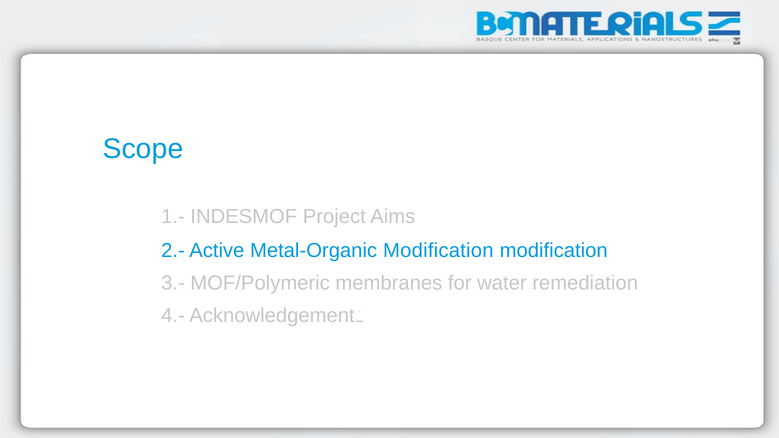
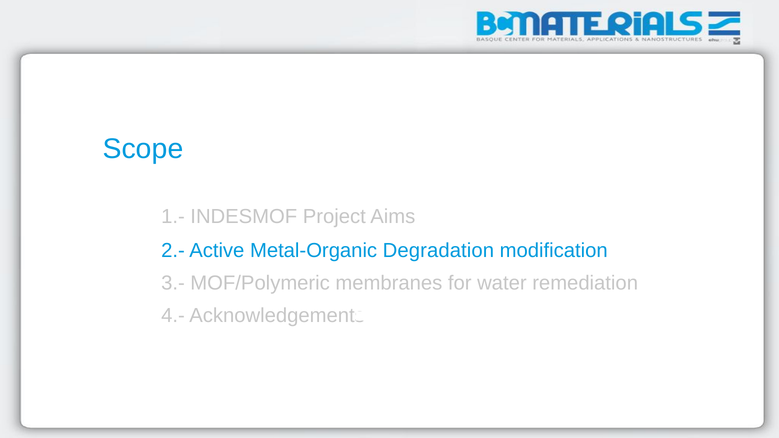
Metal-Organic Modification: Modification -> Degradation
